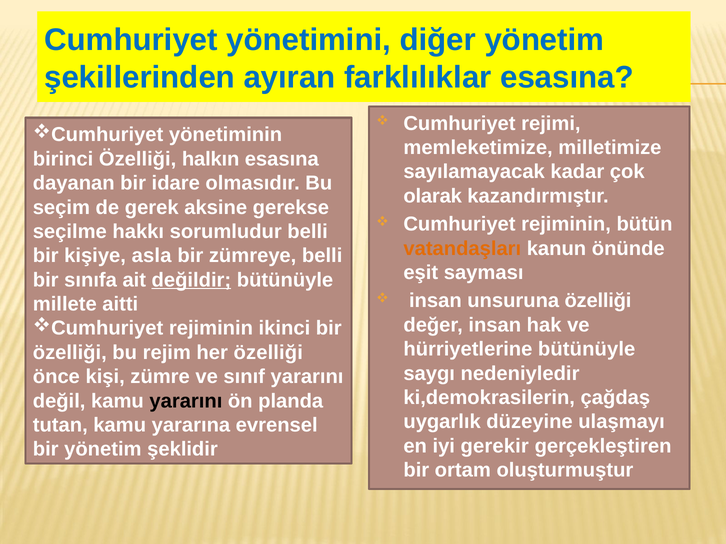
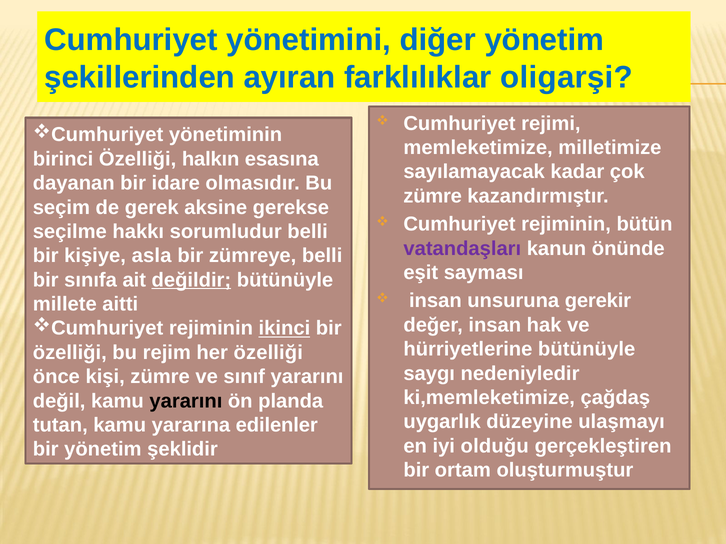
farklılıklar esasına: esasına -> oligarşi
olarak at (433, 196): olarak -> zümre
vatandaşları colour: orange -> purple
unsuruna özelliği: özelliği -> gerekir
ikinci underline: none -> present
ki,demokrasilerin: ki,demokrasilerin -> ki,memleketimize
evrensel: evrensel -> edilenler
gerekir: gerekir -> olduğu
